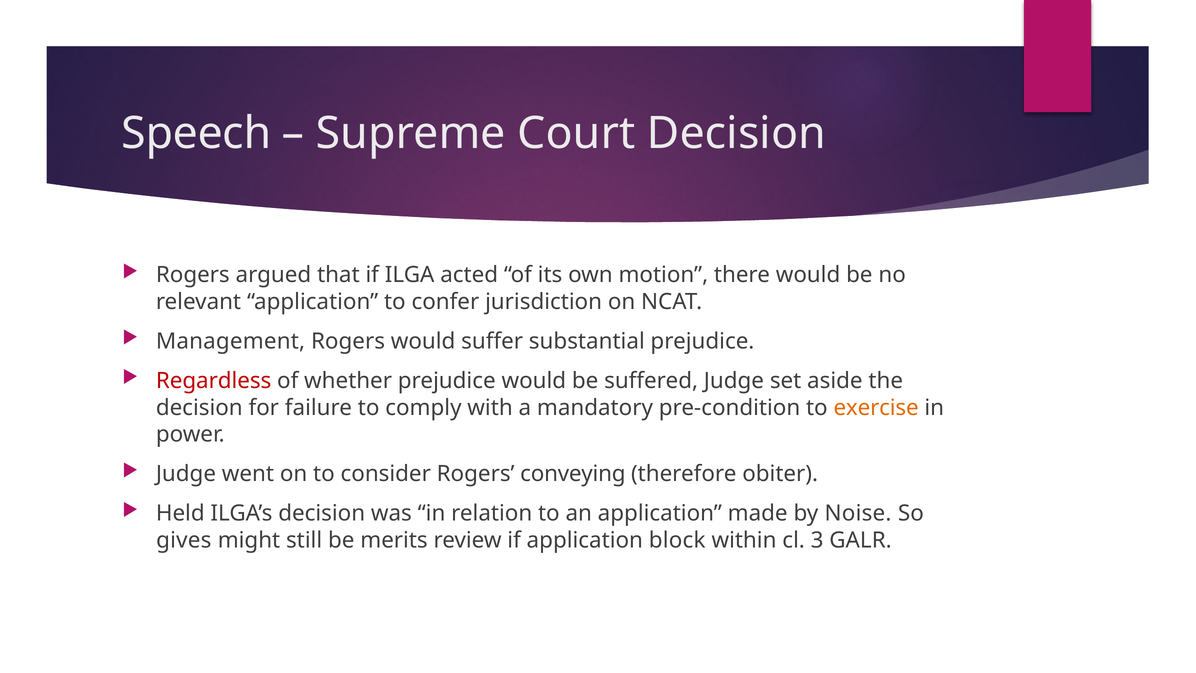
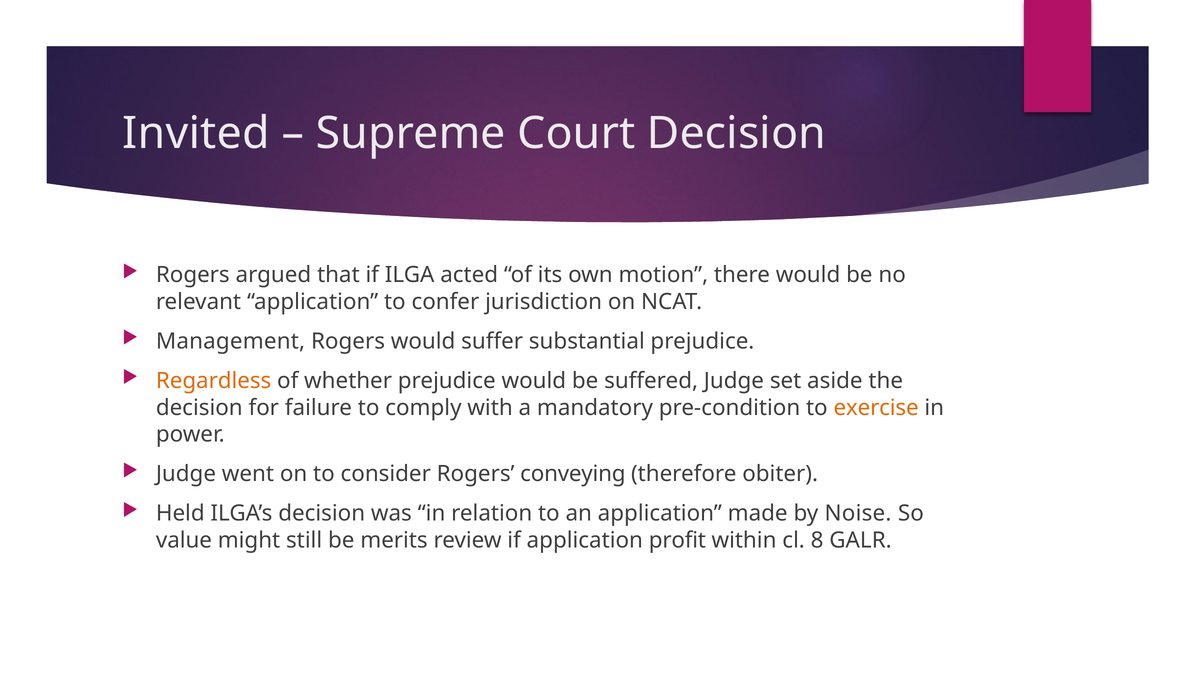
Speech: Speech -> Invited
Regardless colour: red -> orange
gives: gives -> value
block: block -> profit
3: 3 -> 8
